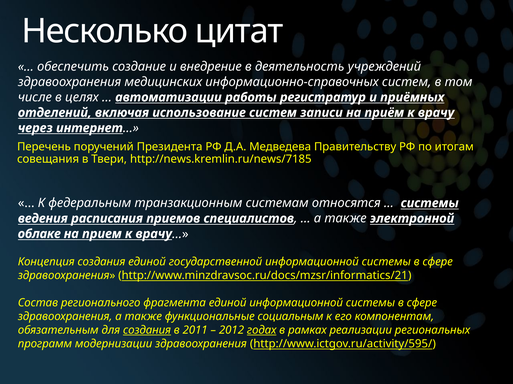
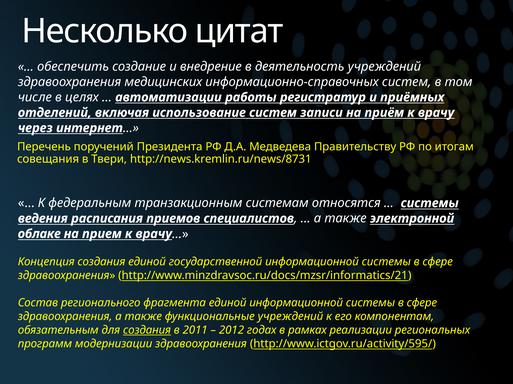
http://news.kremlin.ru/news/7185: http://news.kremlin.ru/news/7185 -> http://news.kremlin.ru/news/8731
функциональные социальным: социальным -> учреждений
годах underline: present -> none
